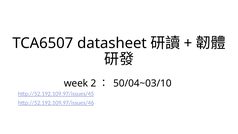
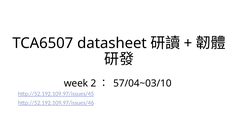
50/04~03/10: 50/04~03/10 -> 57/04~03/10
